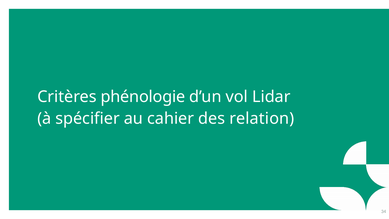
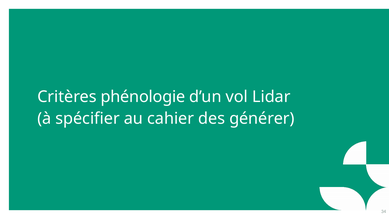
relation: relation -> générer
